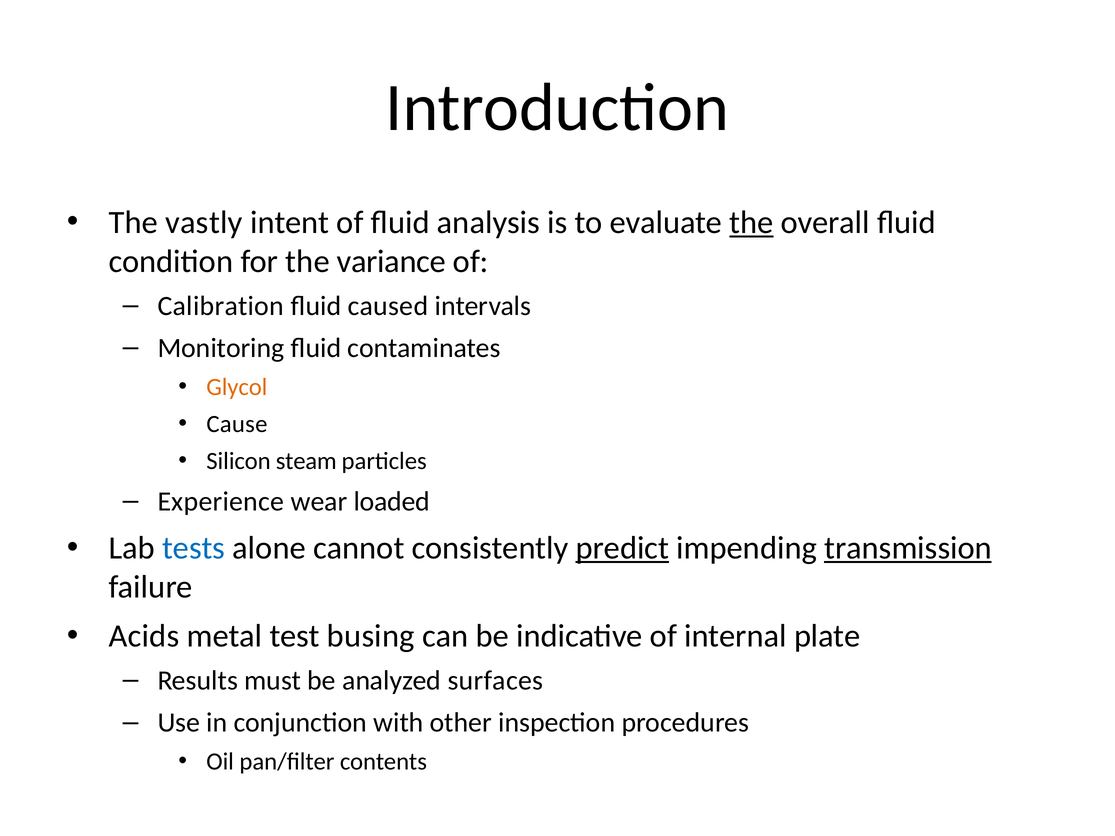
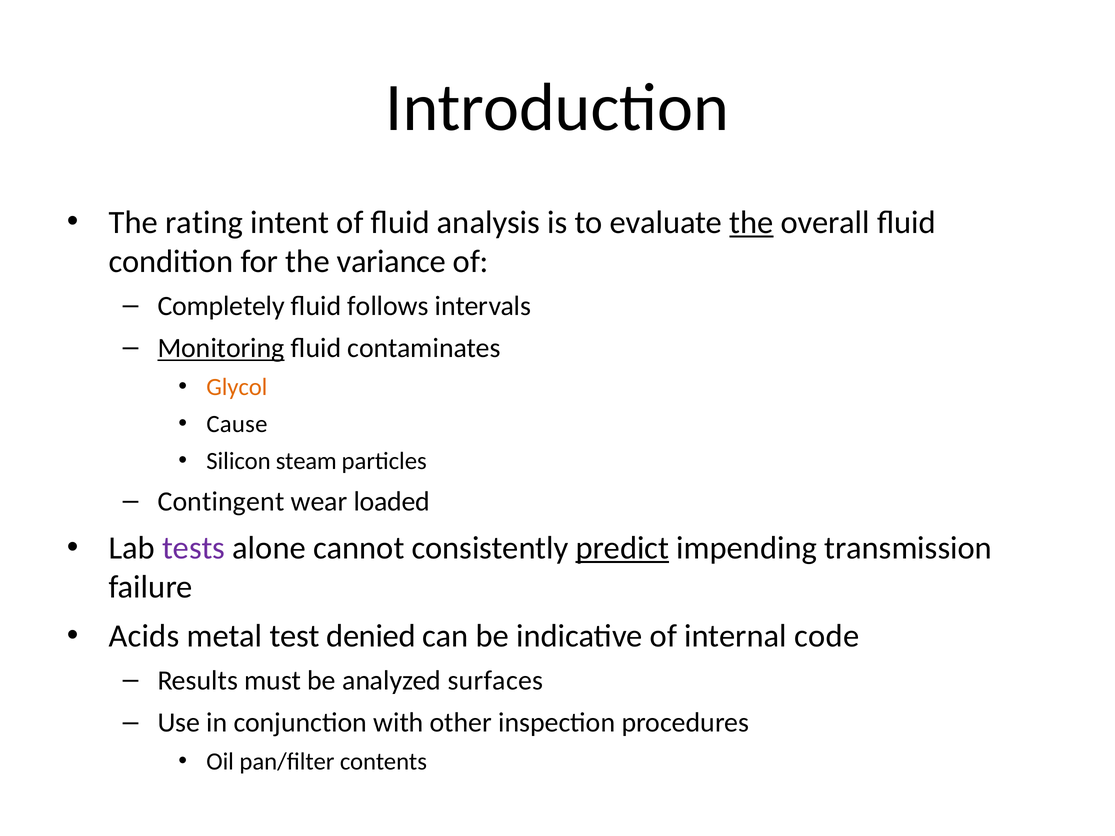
vastly: vastly -> rating
Calibration: Calibration -> Completely
caused: caused -> follows
Monitoring underline: none -> present
Experience: Experience -> Contingent
tests colour: blue -> purple
transmission underline: present -> none
busing: busing -> denied
plate: plate -> code
